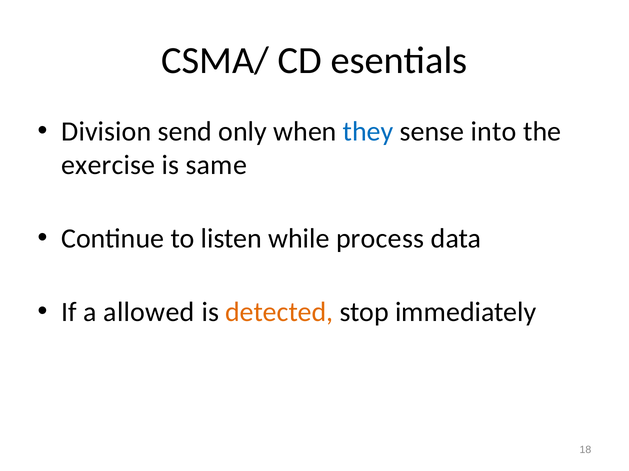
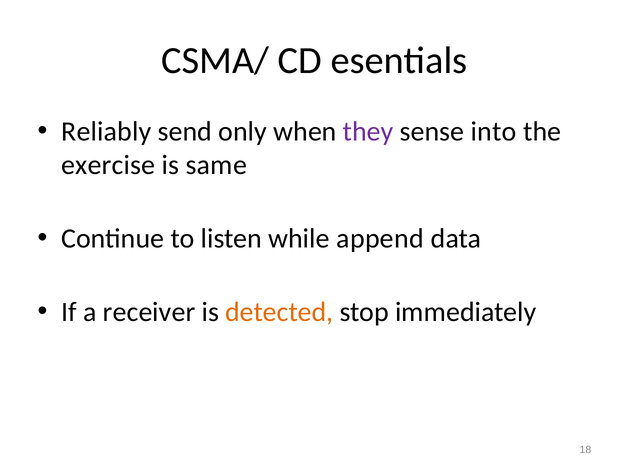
Division: Division -> Reliably
they colour: blue -> purple
process: process -> append
allowed: allowed -> receiver
